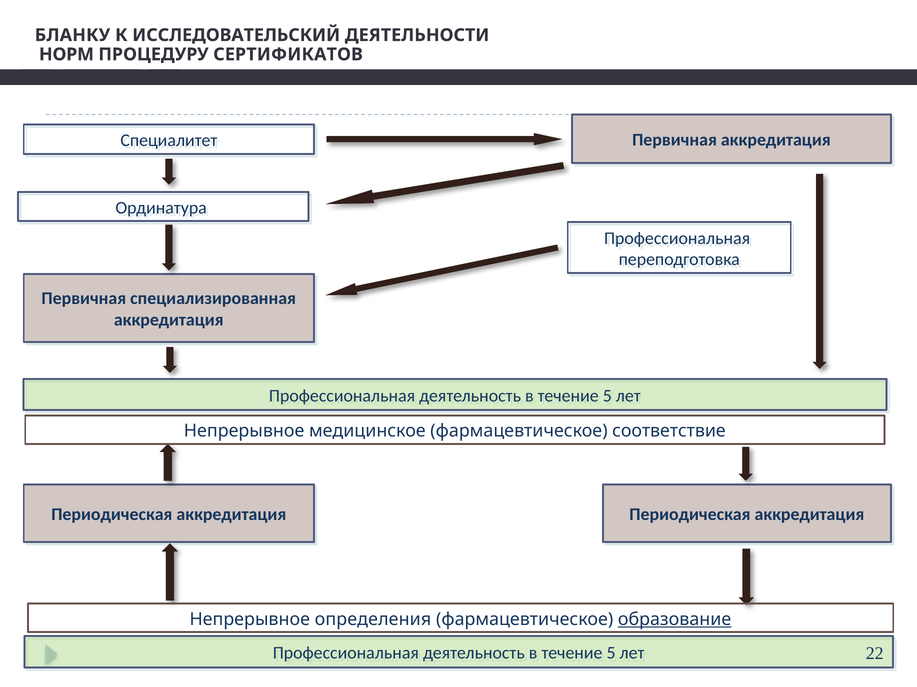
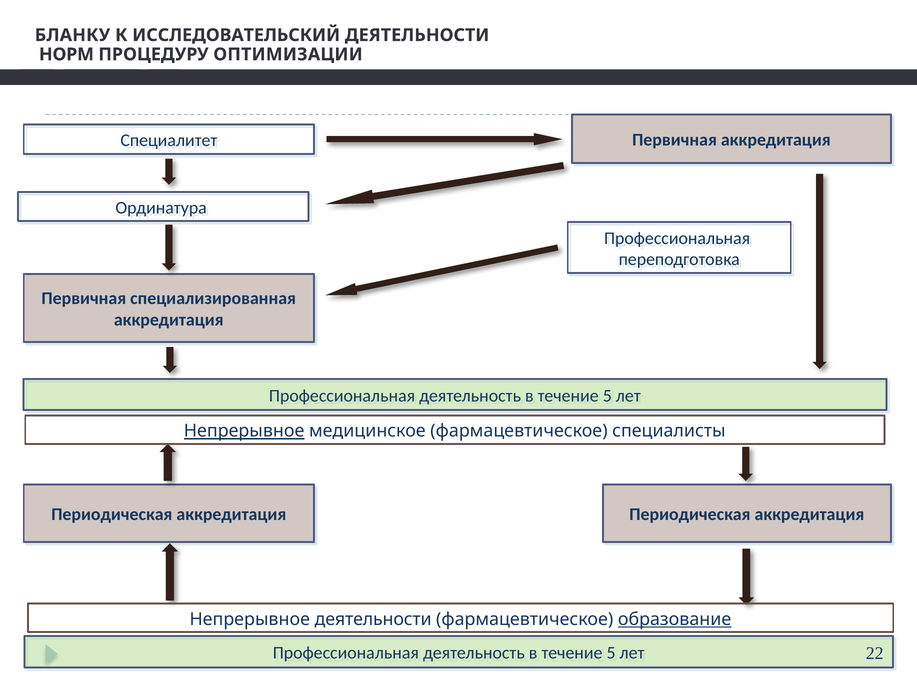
СЕРТИФИКАТОВ: СЕРТИФИКАТОВ -> ОПТИМИЗАЦИИ
Непрерывное at (244, 432) underline: none -> present
соответствие: соответствие -> специалисты
Непрерывное определения: определения -> деятельности
